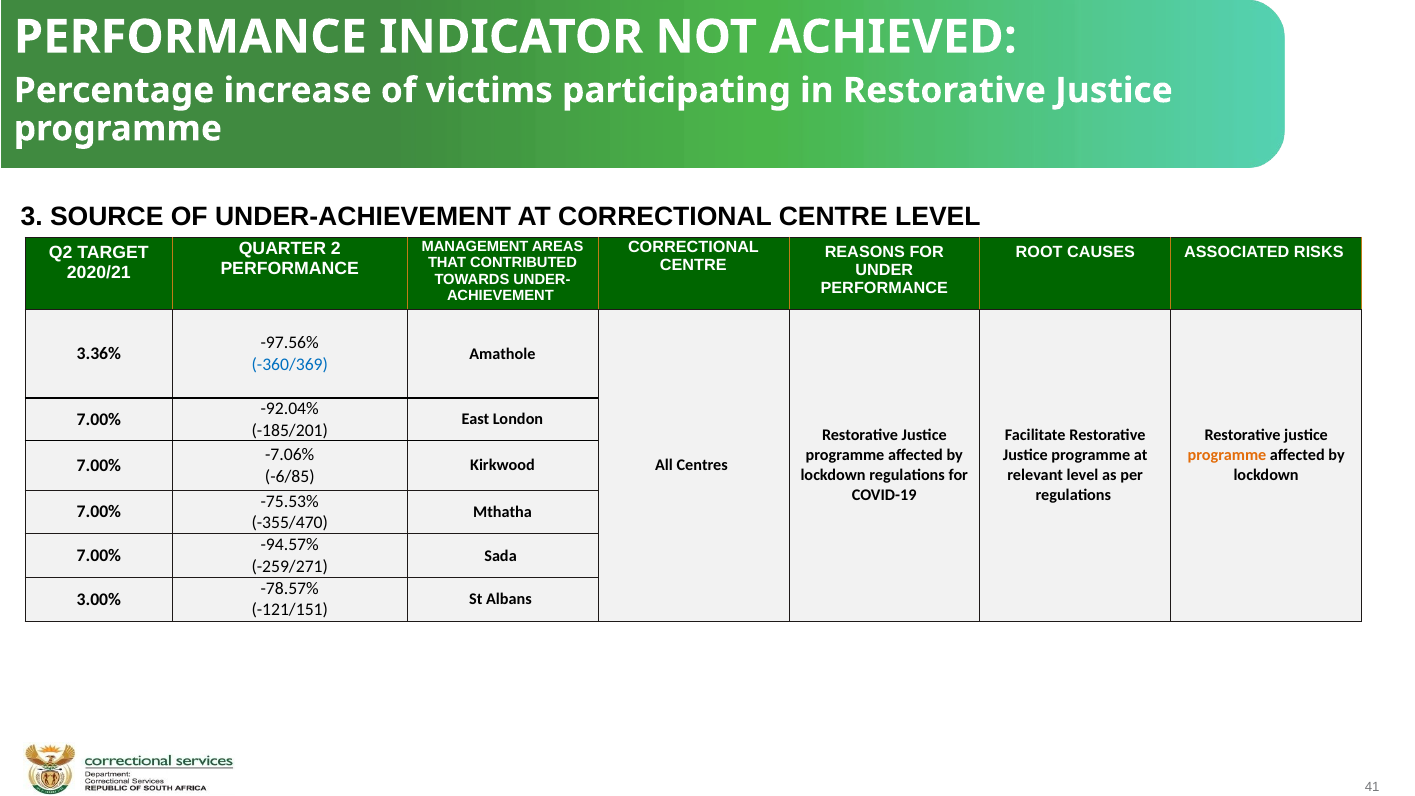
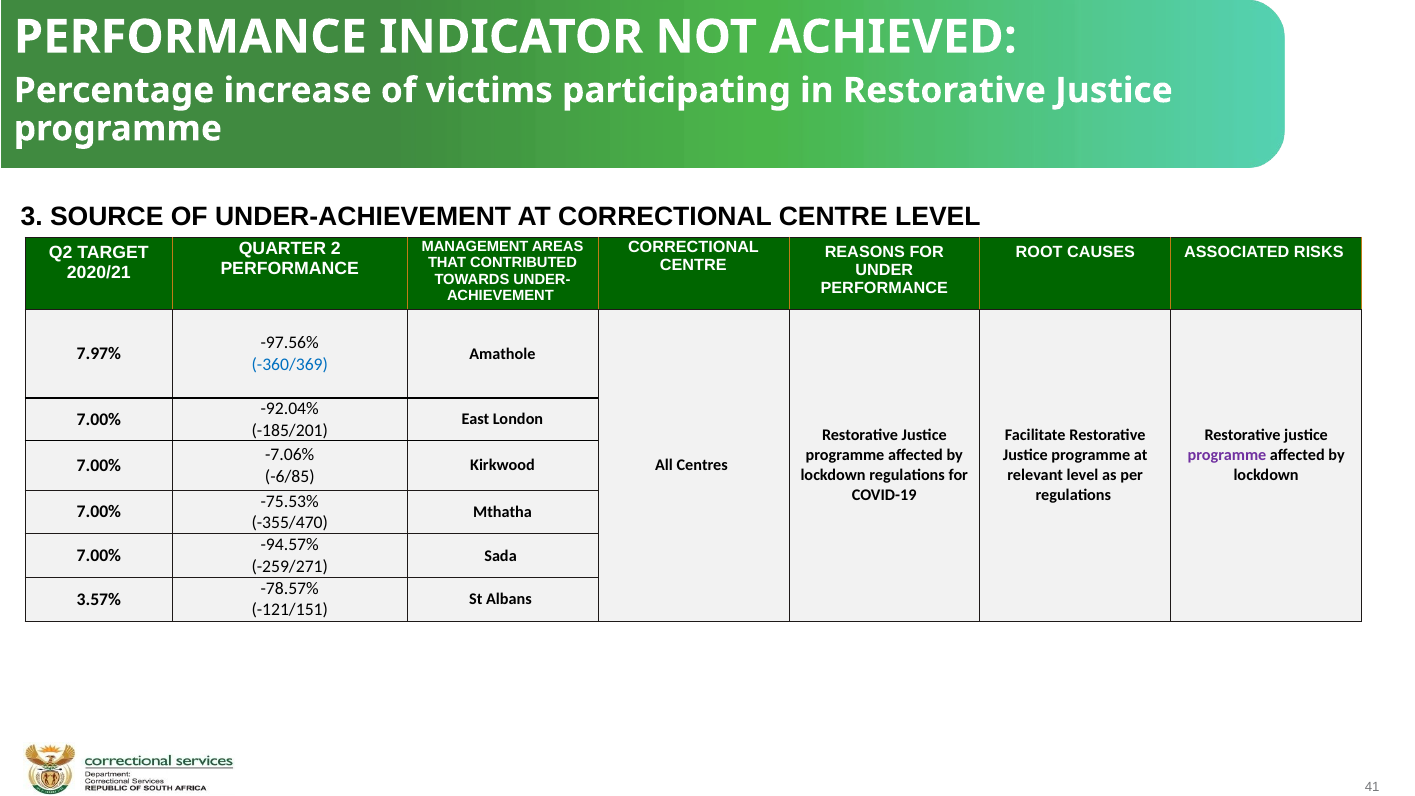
3.36%: 3.36% -> 7.97%
programme at (1227, 455) colour: orange -> purple
3.00%: 3.00% -> 3.57%
